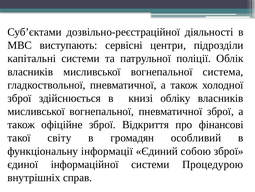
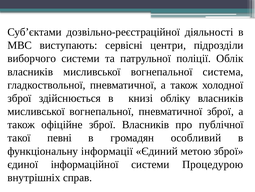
капітальні: капітальні -> виборчого
зброї Відкриття: Відкриття -> Власників
фінансові: фінансові -> публічної
світу: світу -> певні
собою: собою -> метою
